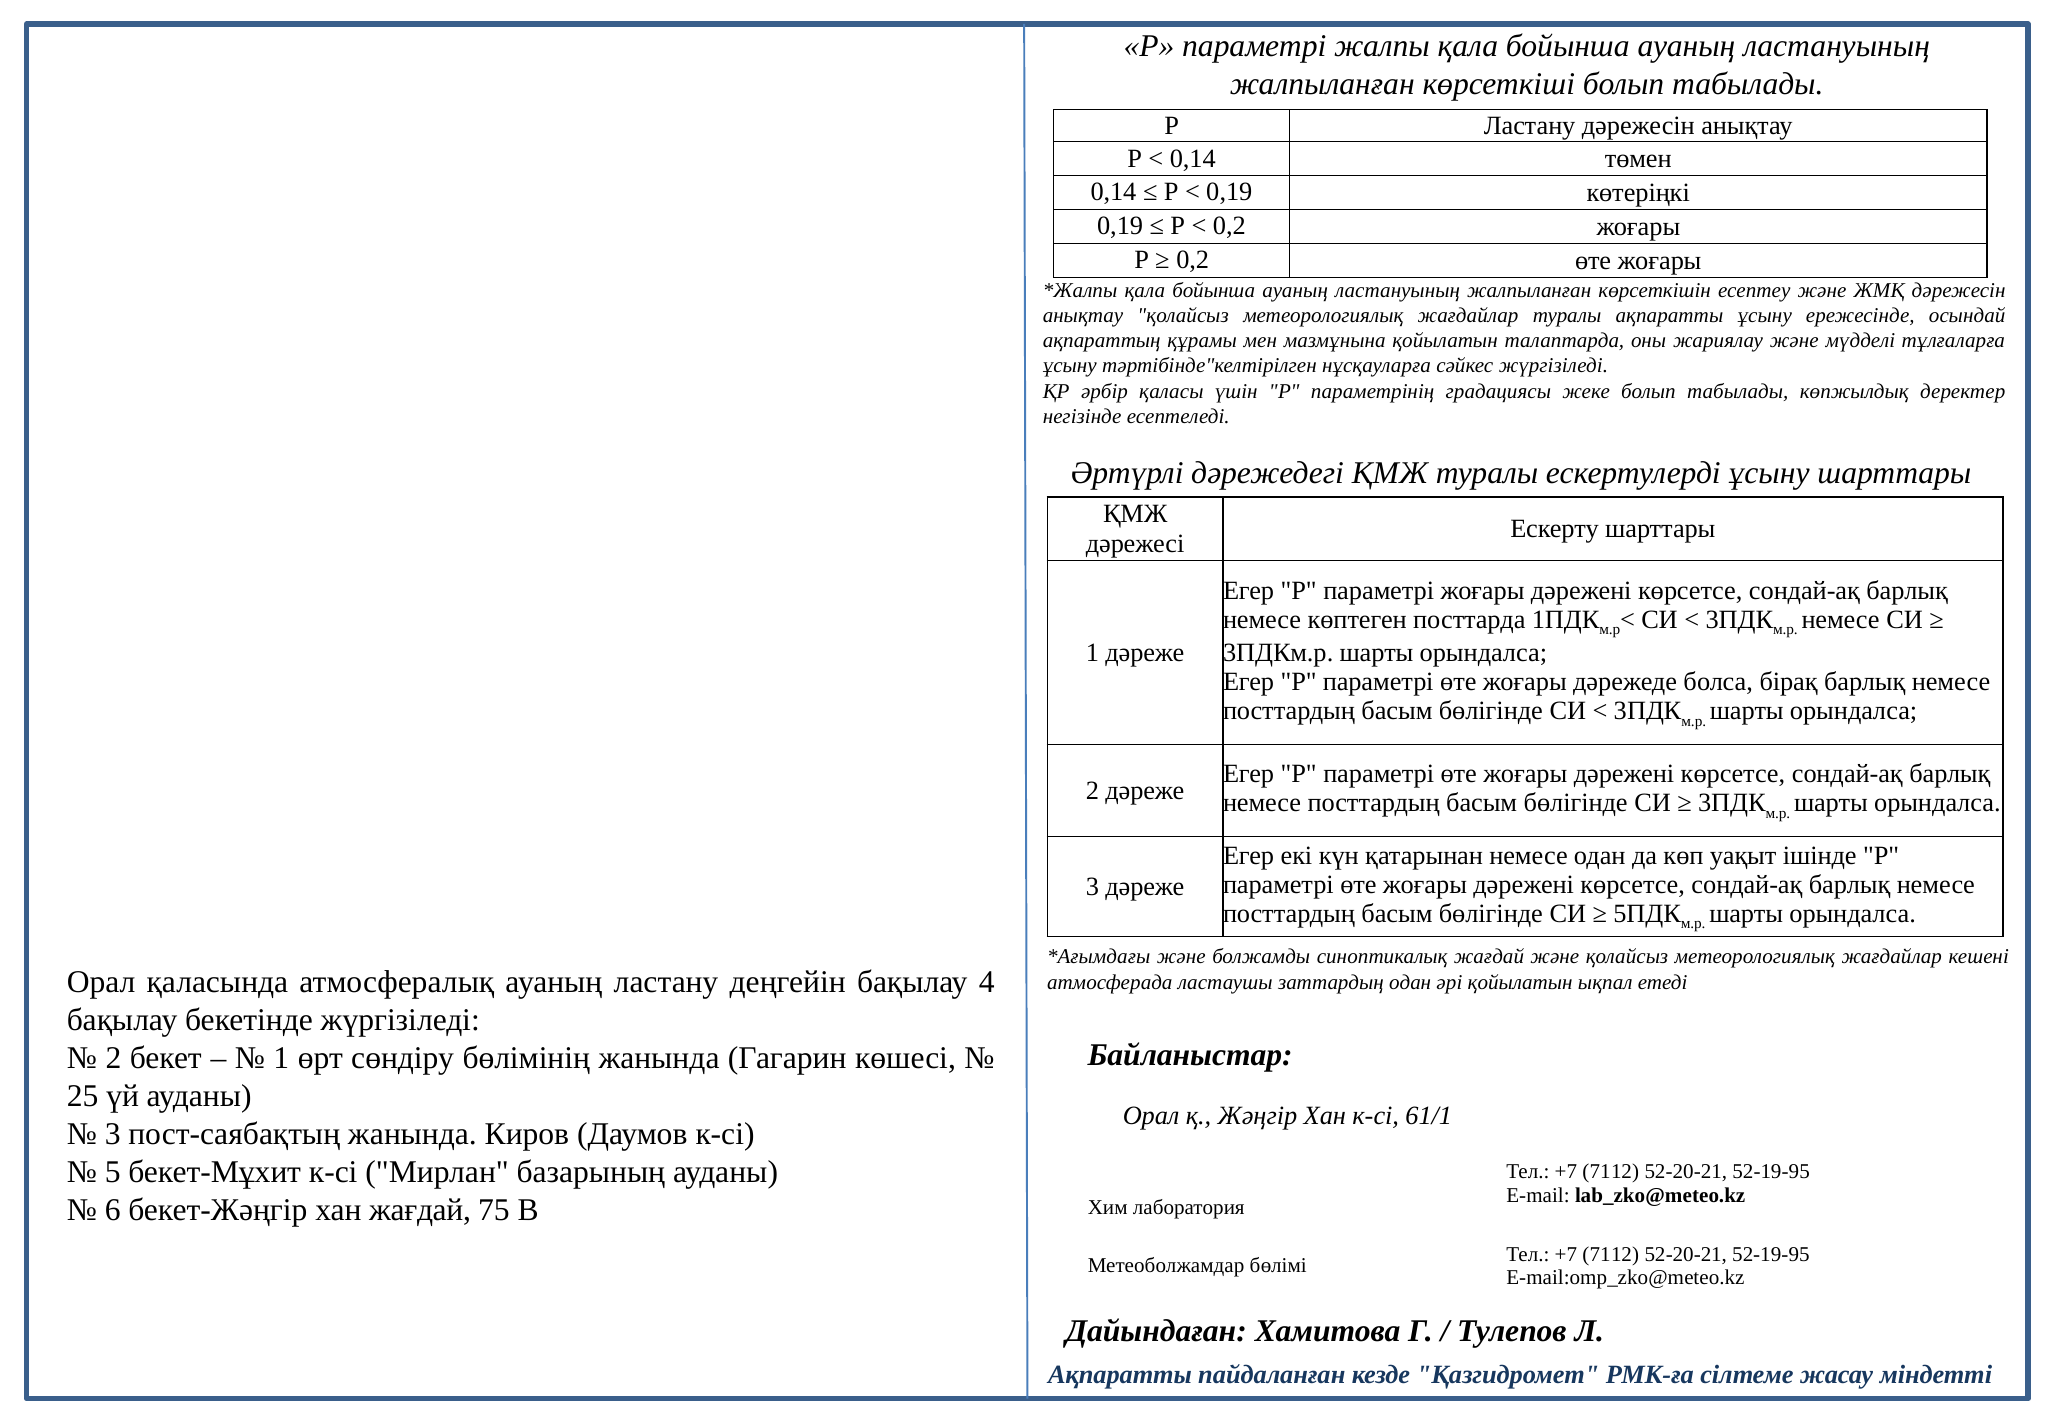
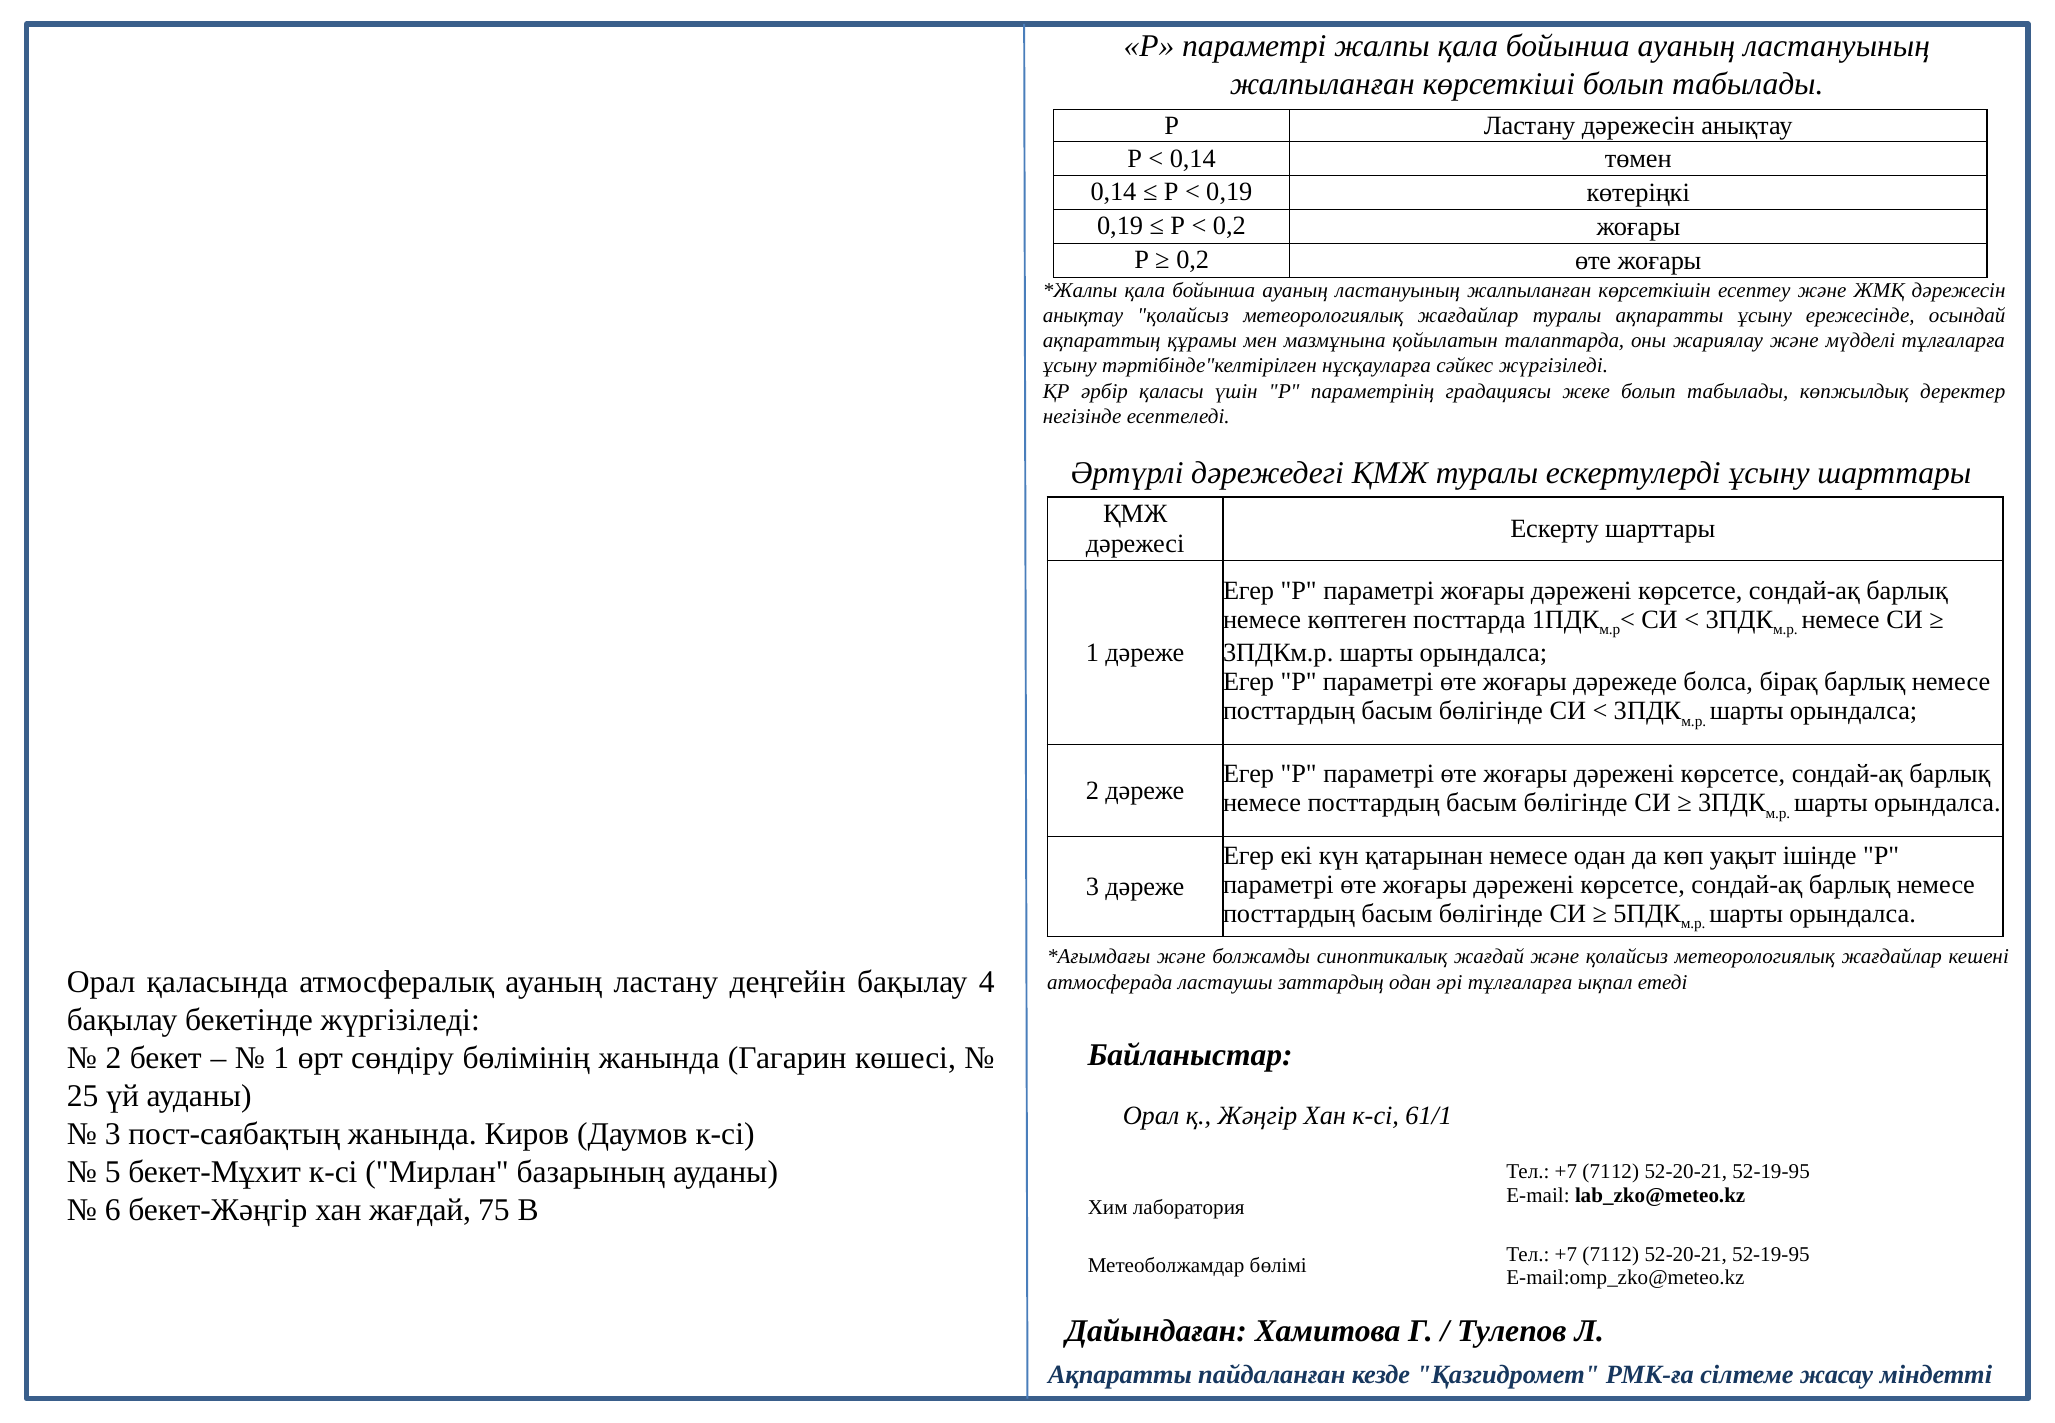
әрі қойылатын: қойылатын -> тұлғаларға
